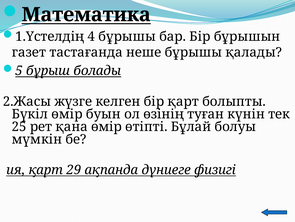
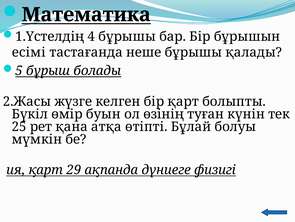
газет: газет -> есімі
қана өмір: өмір -> атқа
